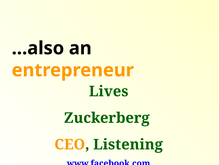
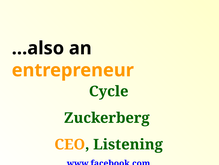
Lives: Lives -> Cycle
